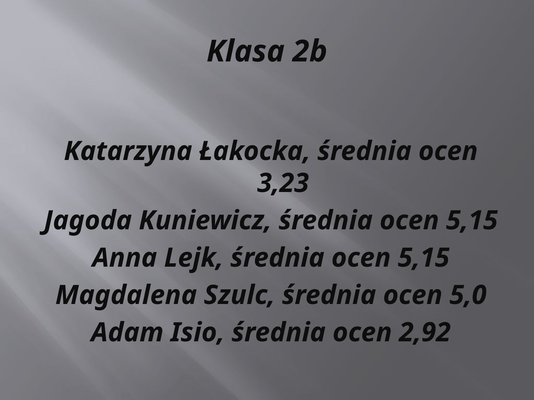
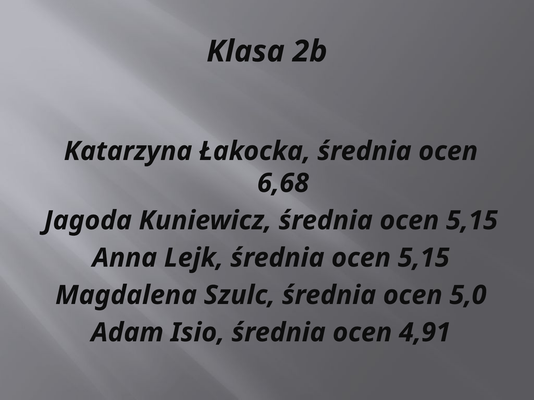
3,23: 3,23 -> 6,68
2,92: 2,92 -> 4,91
